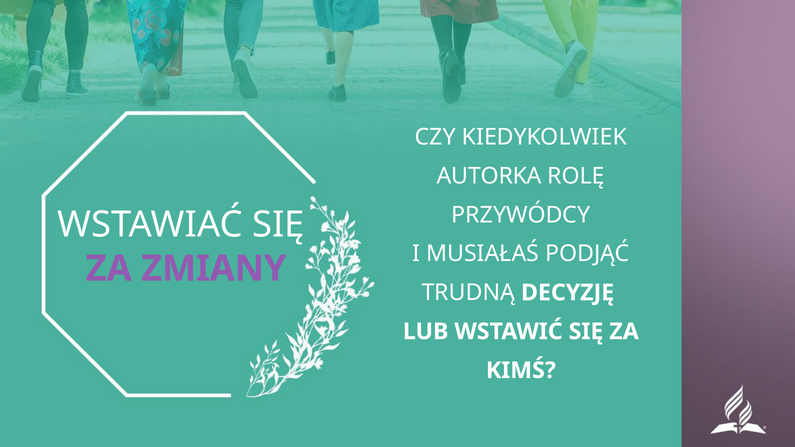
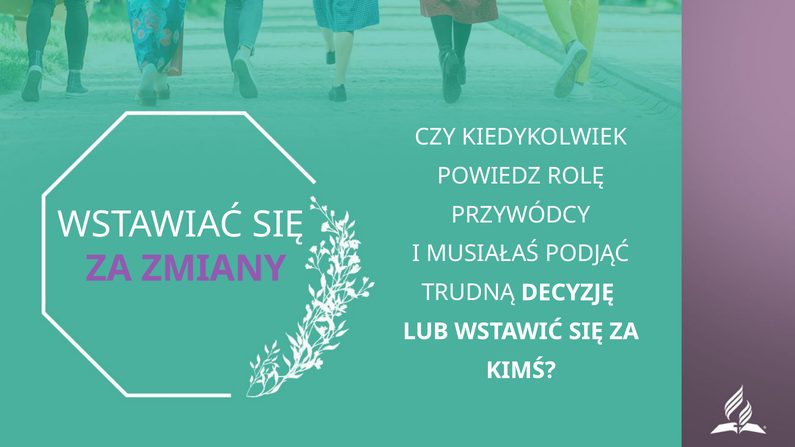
AUTORKA: AUTORKA -> POWIEDZ
